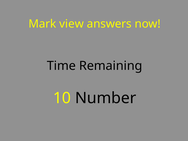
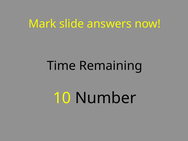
view: view -> slide
